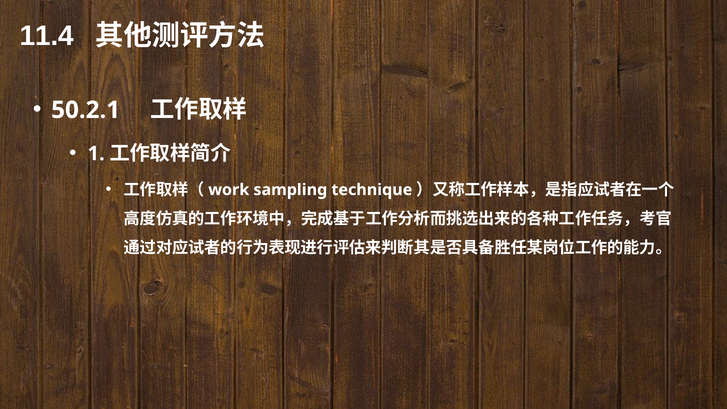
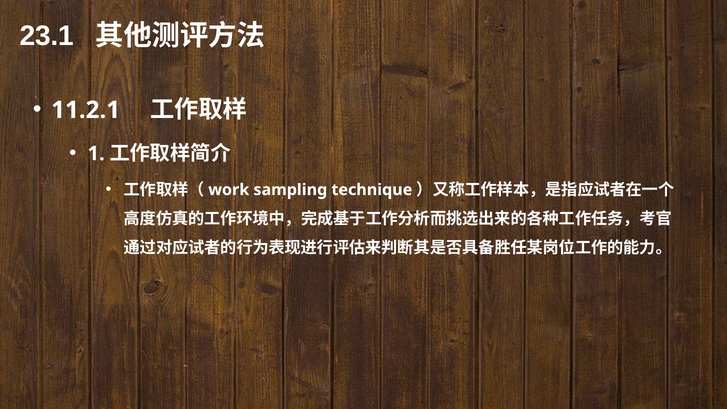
11.4: 11.4 -> 23.1
50.2.1: 50.2.1 -> 11.2.1
